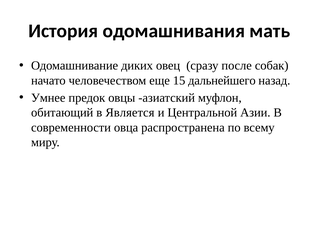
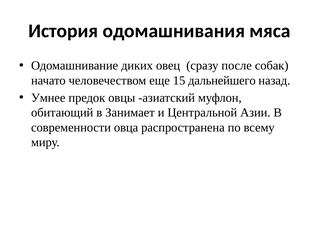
мать: мать -> мяса
Является: Является -> Занимает
